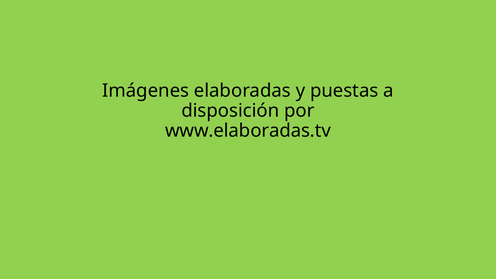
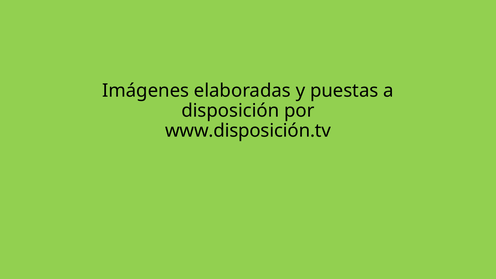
www.elaboradas.tv: www.elaboradas.tv -> www.disposición.tv
